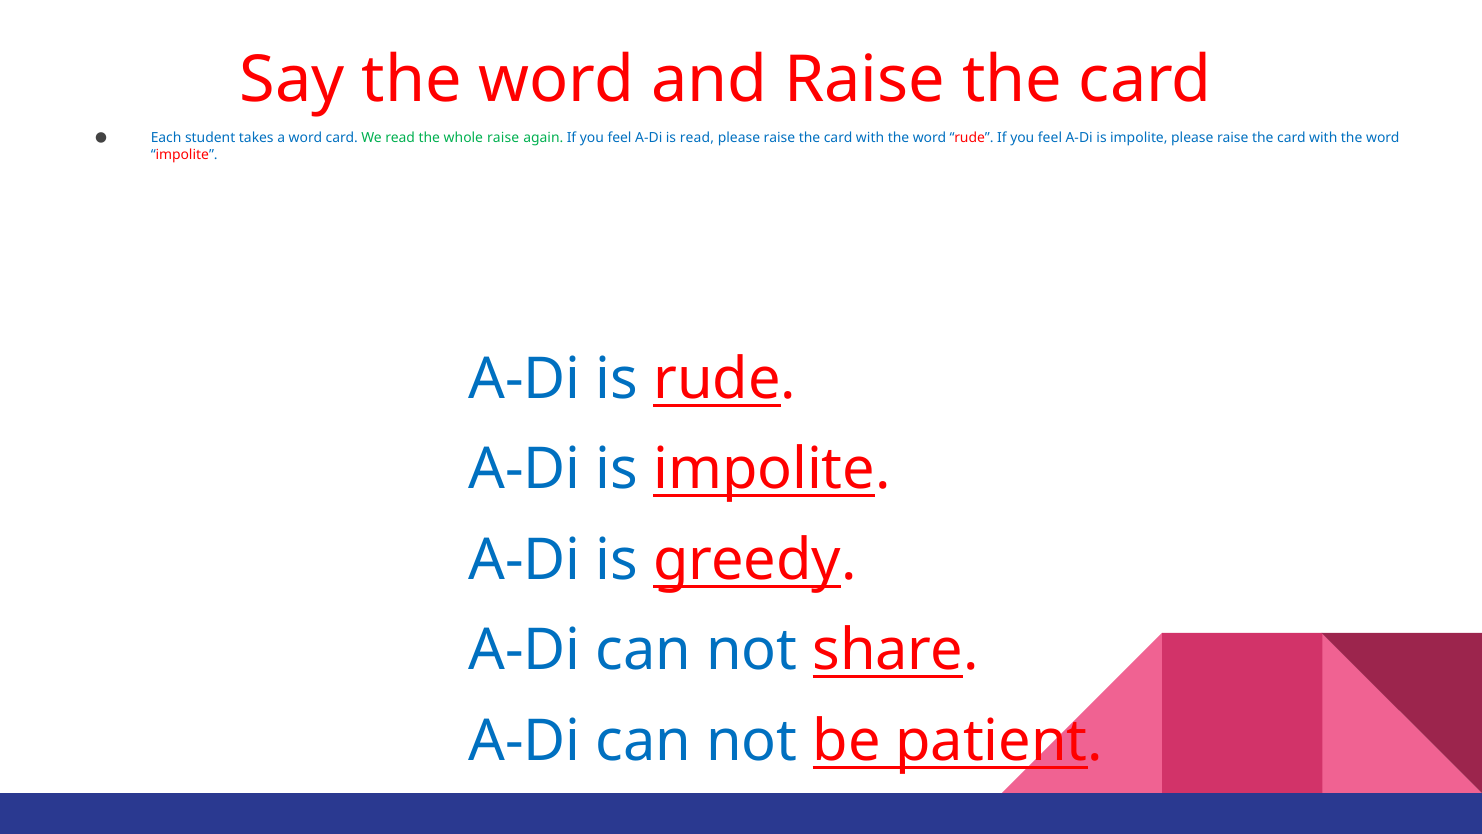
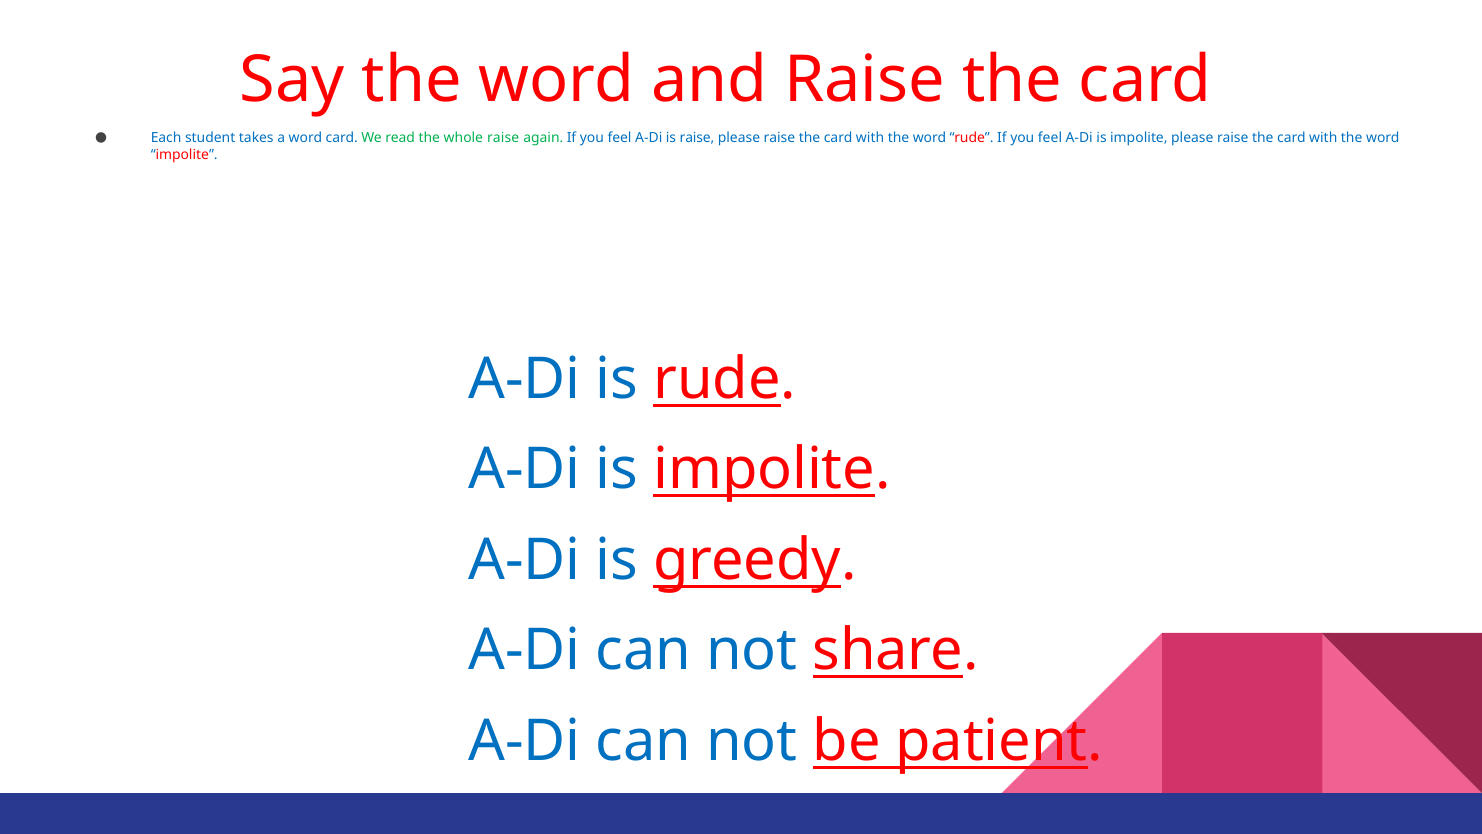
is read: read -> raise
